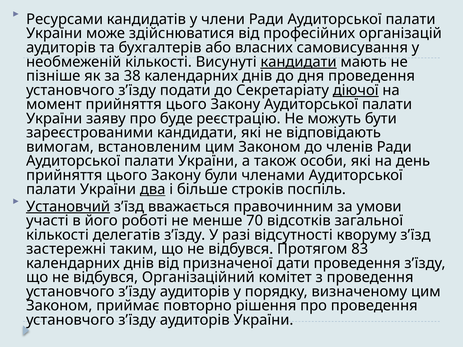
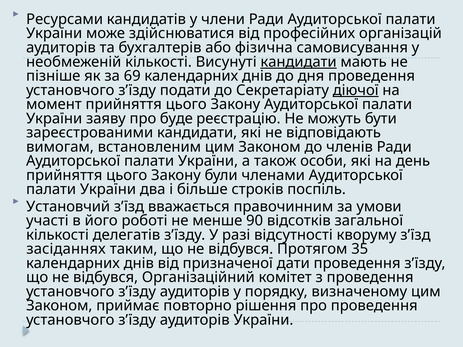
власних: власних -> фізична
38: 38 -> 69
два underline: present -> none
Установчий underline: present -> none
70: 70 -> 90
застережні: застережні -> засіданнях
83: 83 -> 35
